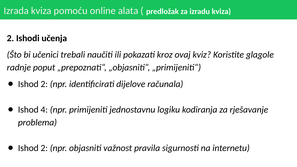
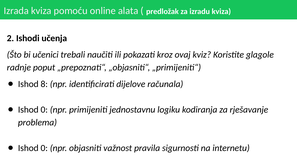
2 at (44, 84): 2 -> 8
4 at (44, 110): 4 -> 0
2 at (44, 148): 2 -> 0
